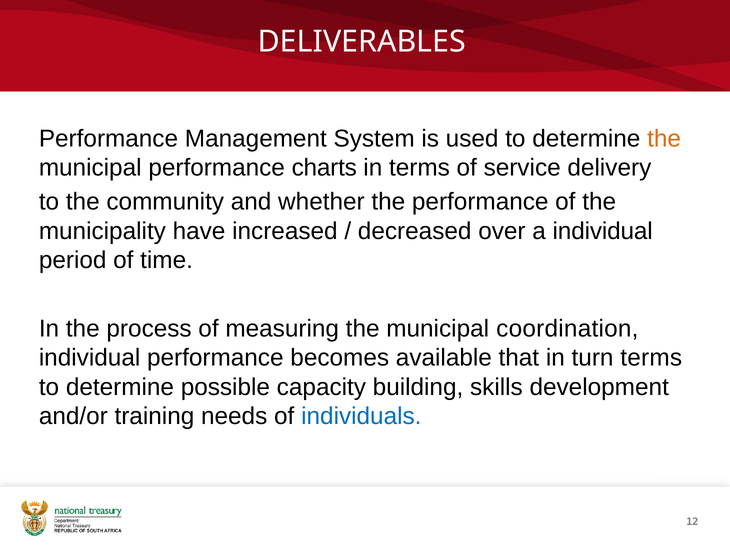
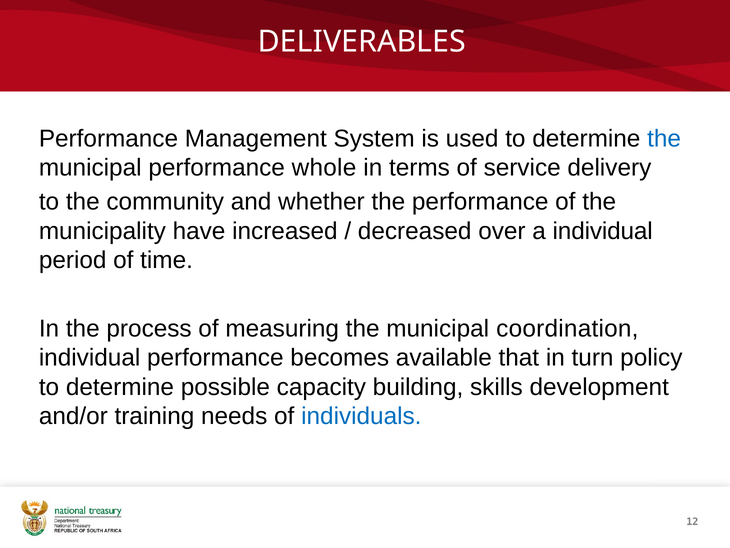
the at (664, 138) colour: orange -> blue
charts: charts -> whole
turn terms: terms -> policy
